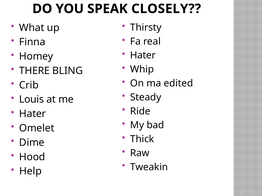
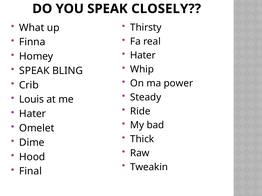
THERE at (34, 71): THERE -> SPEAK
edited: edited -> power
Help: Help -> Final
